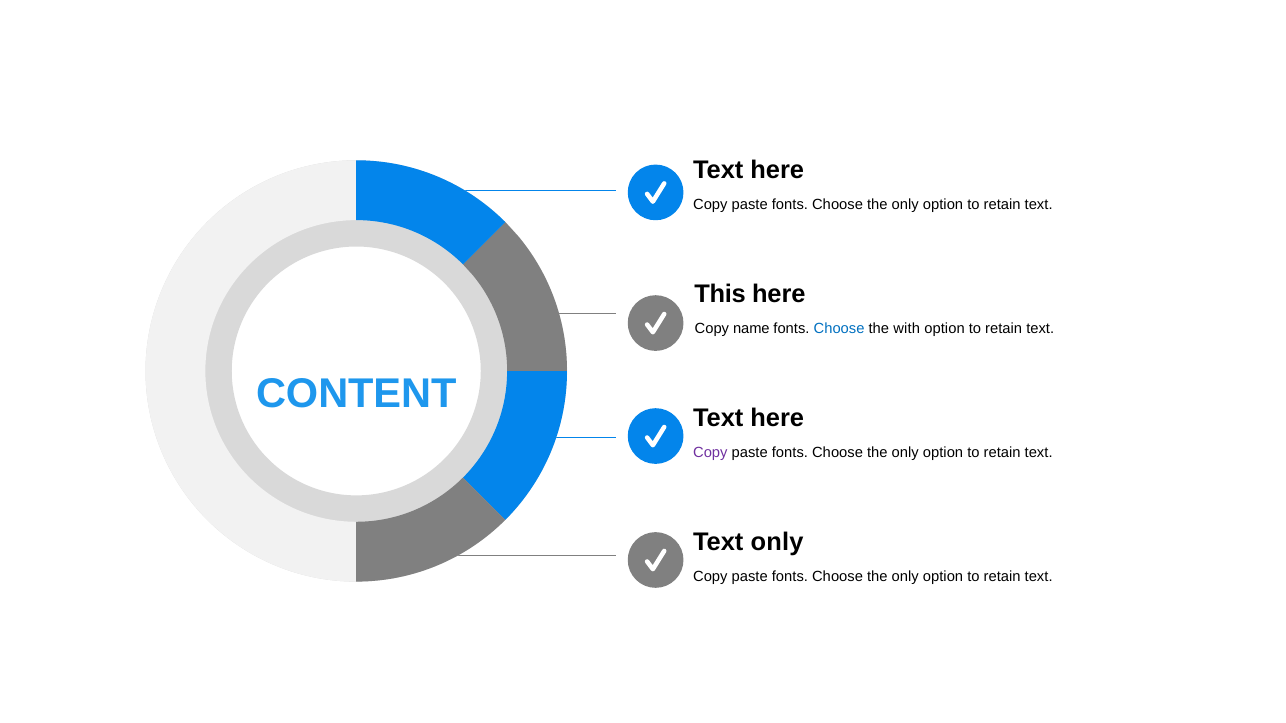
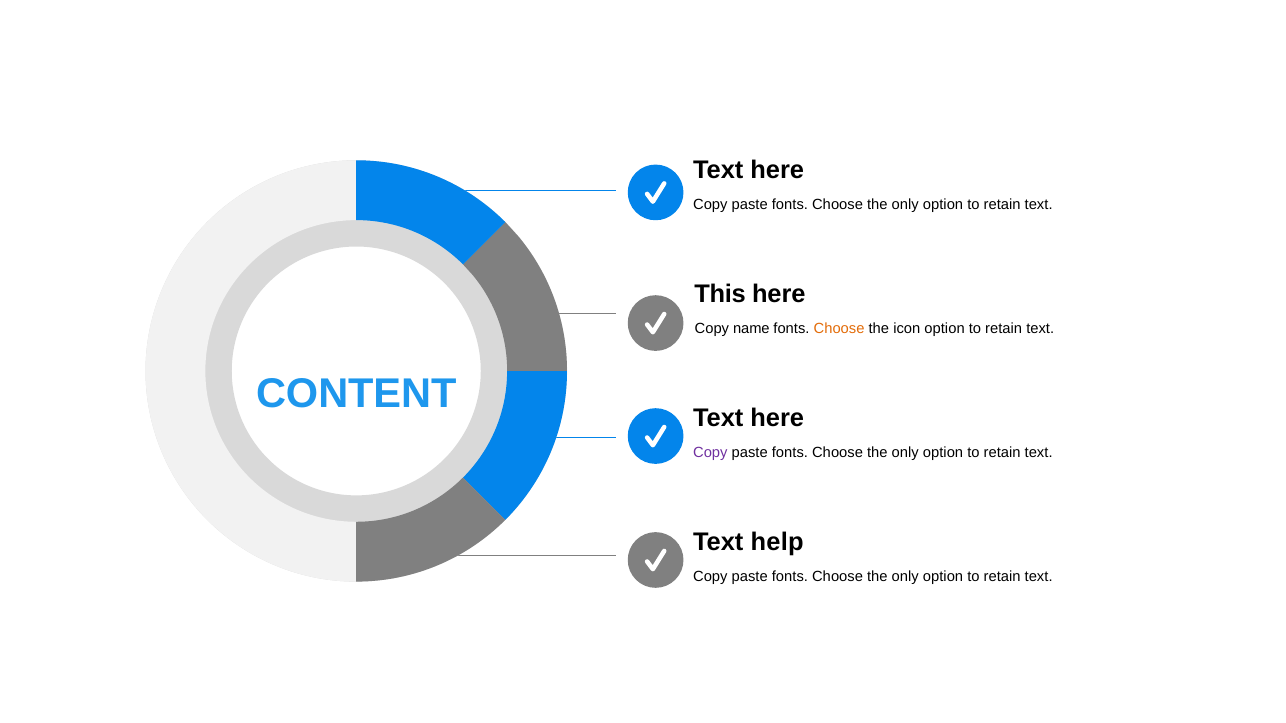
Choose at (839, 329) colour: blue -> orange
with: with -> icon
Text only: only -> help
